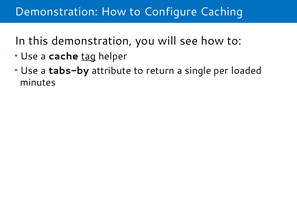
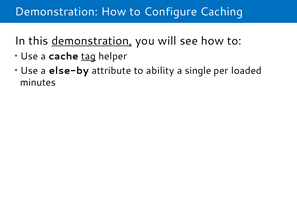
demonstration at (92, 41) underline: none -> present
tabs-by: tabs-by -> else-by
return: return -> ability
